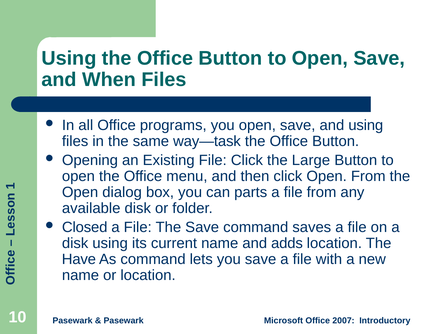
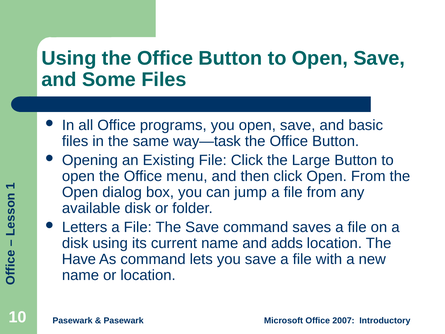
When: When -> Some
and using: using -> basic
parts: parts -> jump
Closed: Closed -> Letters
